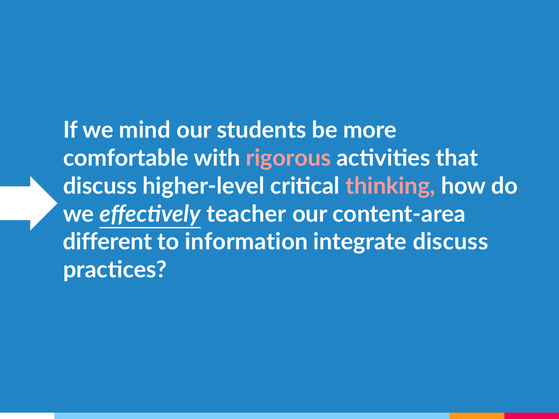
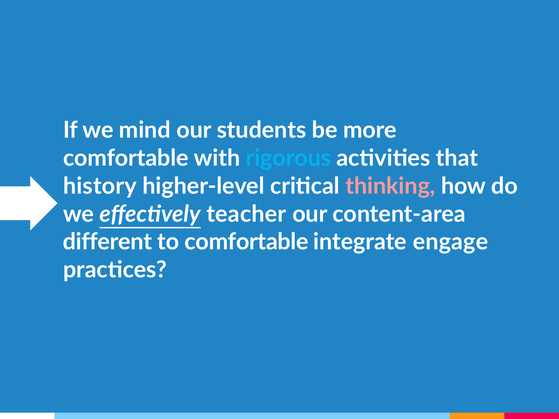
rigorous colour: pink -> light blue
discuss at (100, 186): discuss -> history
to information: information -> comfortable
integrate discuss: discuss -> engage
